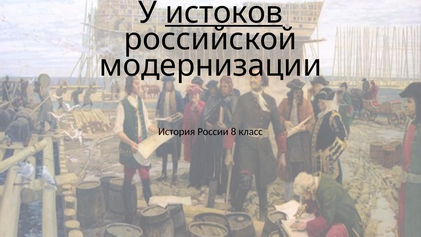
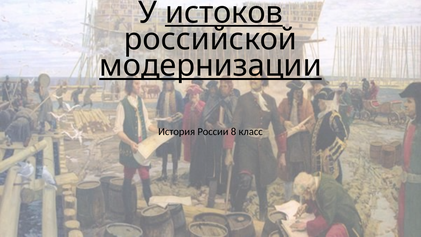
модернизации underline: none -> present
